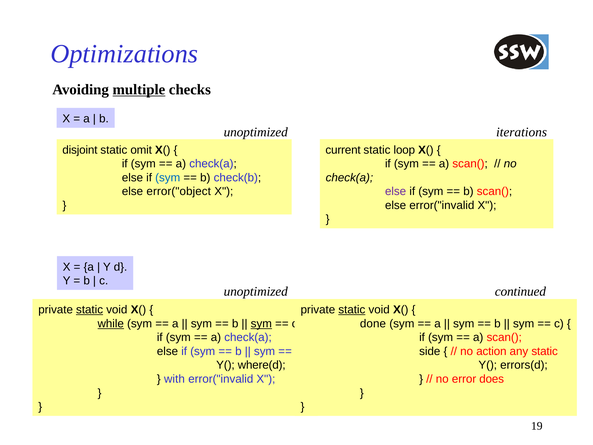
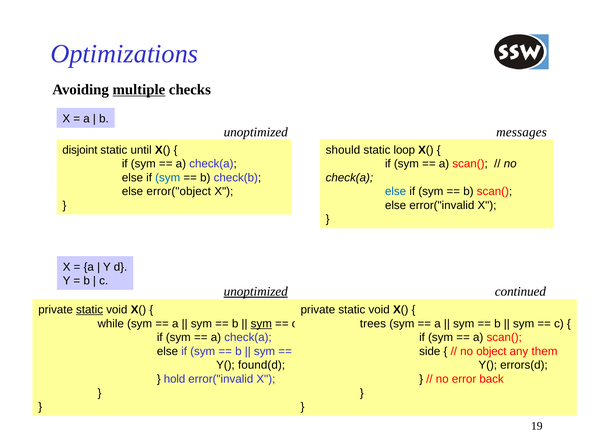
iterations: iterations -> messages
omit: omit -> until
current: current -> should
else at (396, 191) colour: purple -> blue
unoptimized at (256, 291) underline: none -> present
static at (352, 310) underline: present -> none
while underline: present -> none
done: done -> trees
action: action -> object
any static: static -> them
where(d: where(d -> found(d
with: with -> hold
does: does -> back
